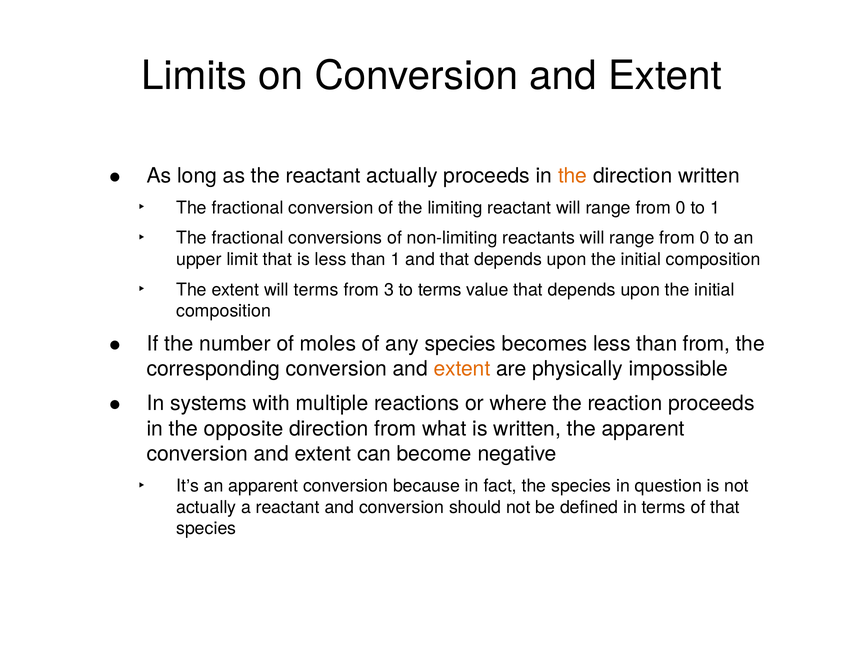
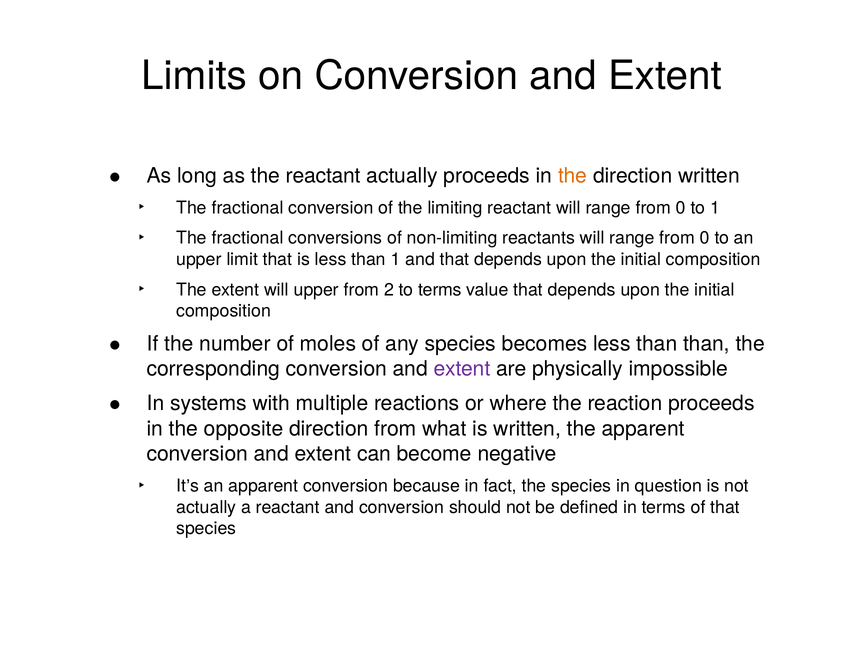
will terms: terms -> upper
3: 3 -> 2
than from: from -> than
extent at (462, 369) colour: orange -> purple
